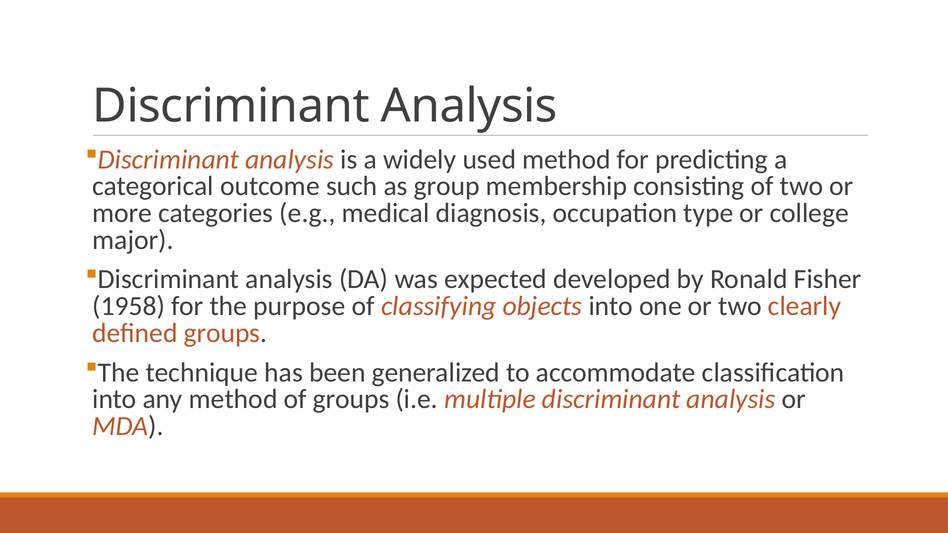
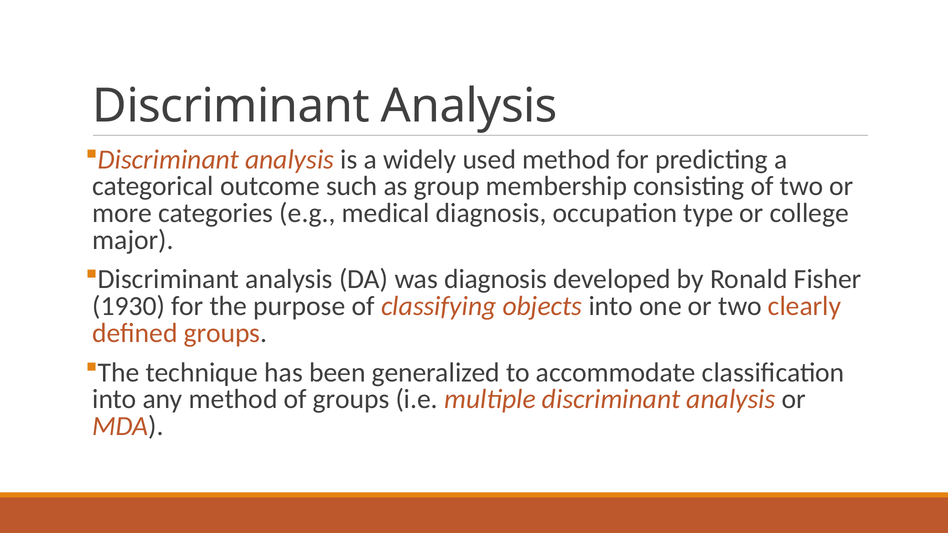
was expected: expected -> diagnosis
1958: 1958 -> 1930
